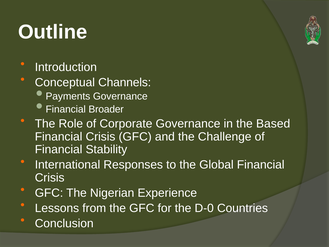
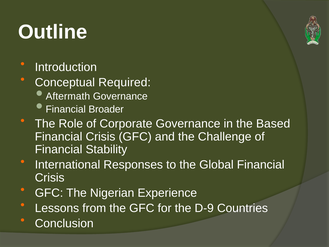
Channels: Channels -> Required
Payments: Payments -> Aftermath
D-0: D-0 -> D-9
